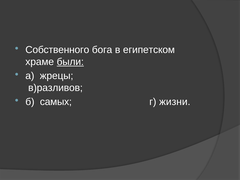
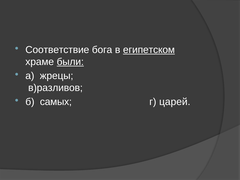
Собственного: Собственного -> Соответствие
египетском underline: none -> present
жизни: жизни -> царей
